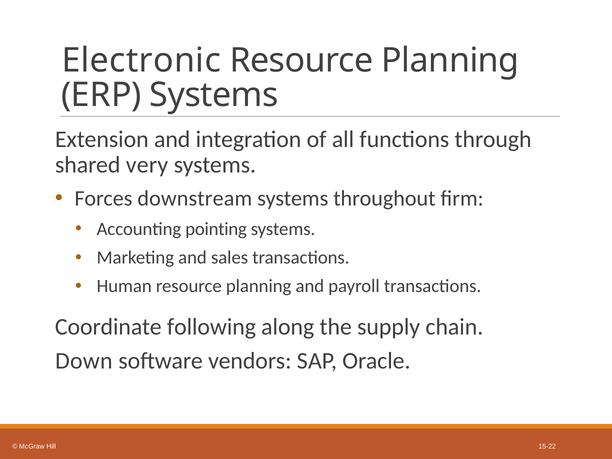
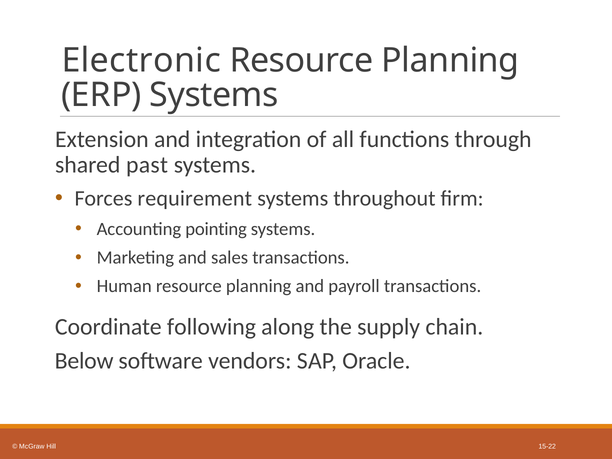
very: very -> past
downstream: downstream -> requirement
Down: Down -> Below
